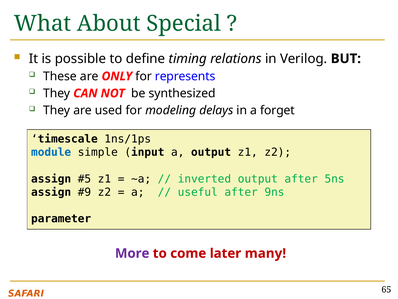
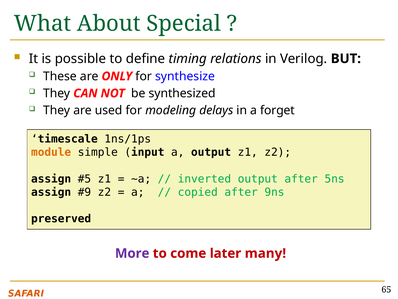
represents: represents -> synthesize
module colour: blue -> orange
useful: useful -> copied
parameter: parameter -> preserved
